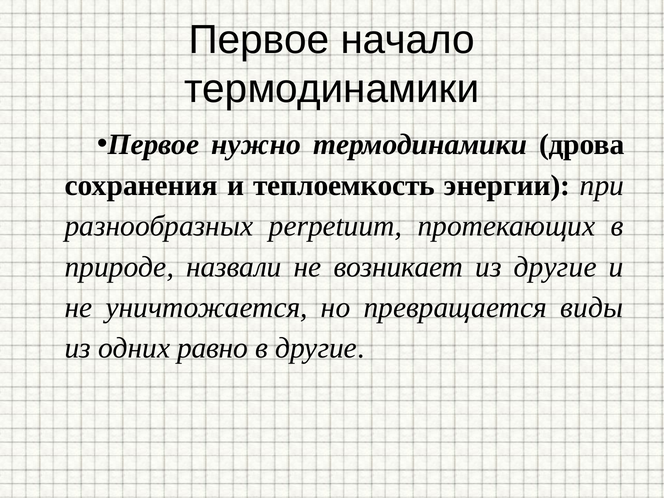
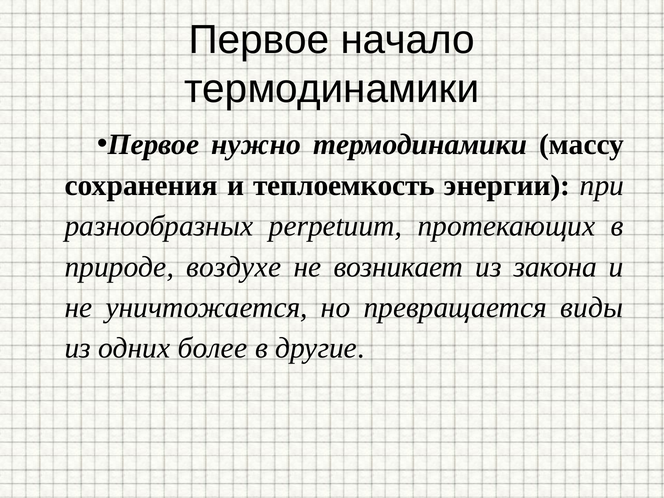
дрова: дрова -> массу
назвали: назвали -> воздухе
из другие: другие -> закона
равно: равно -> более
